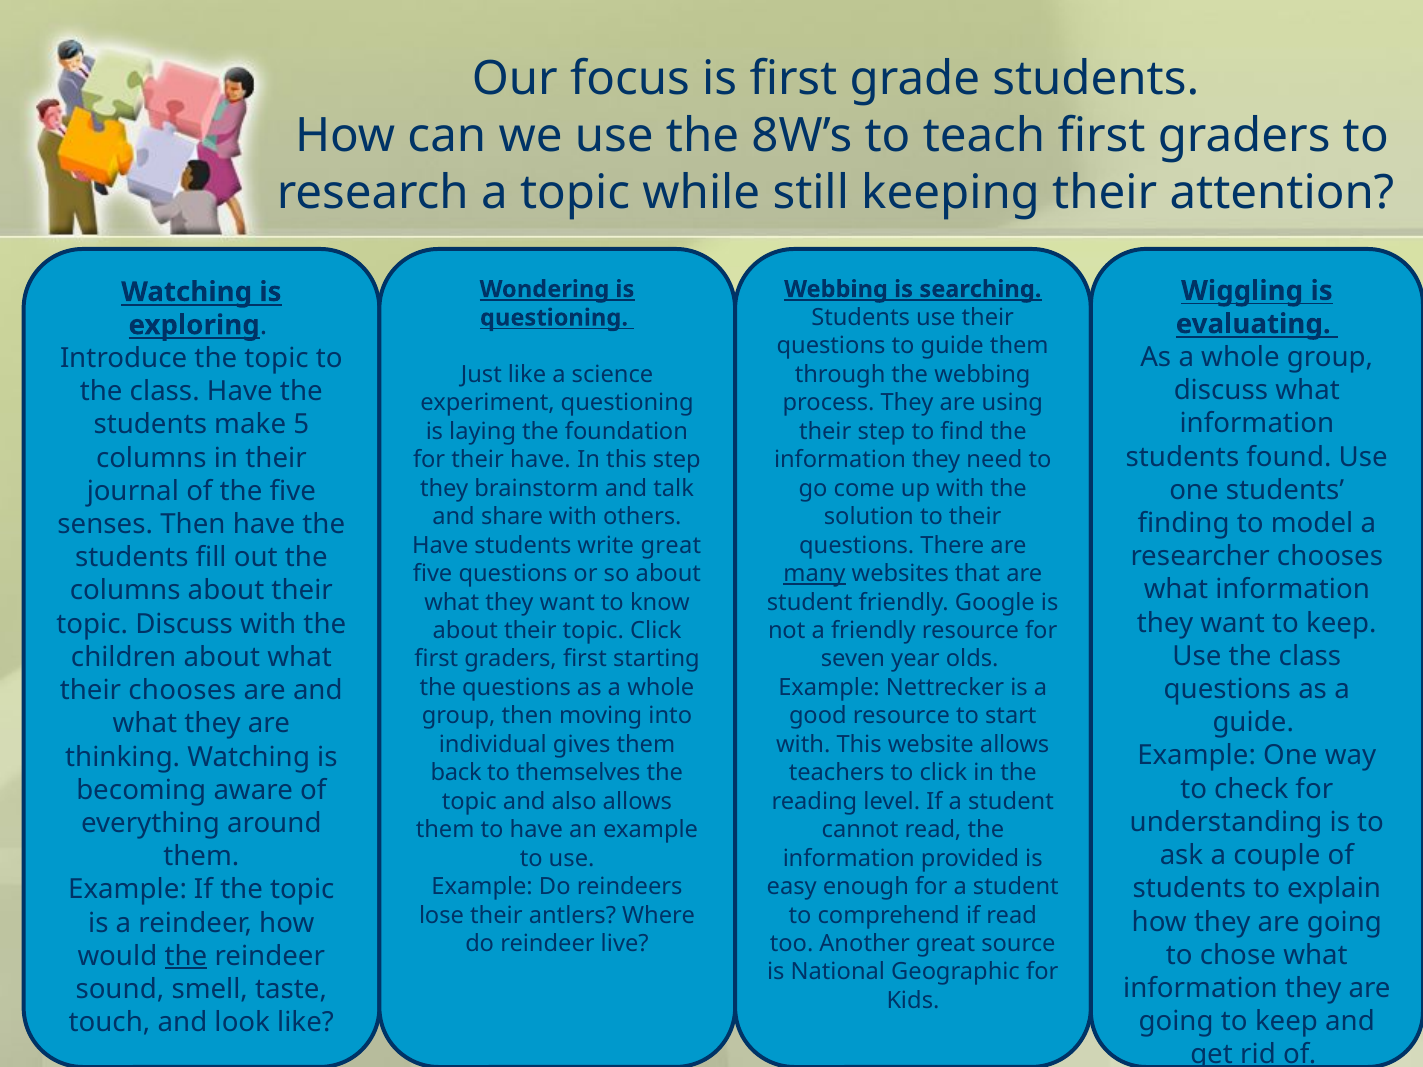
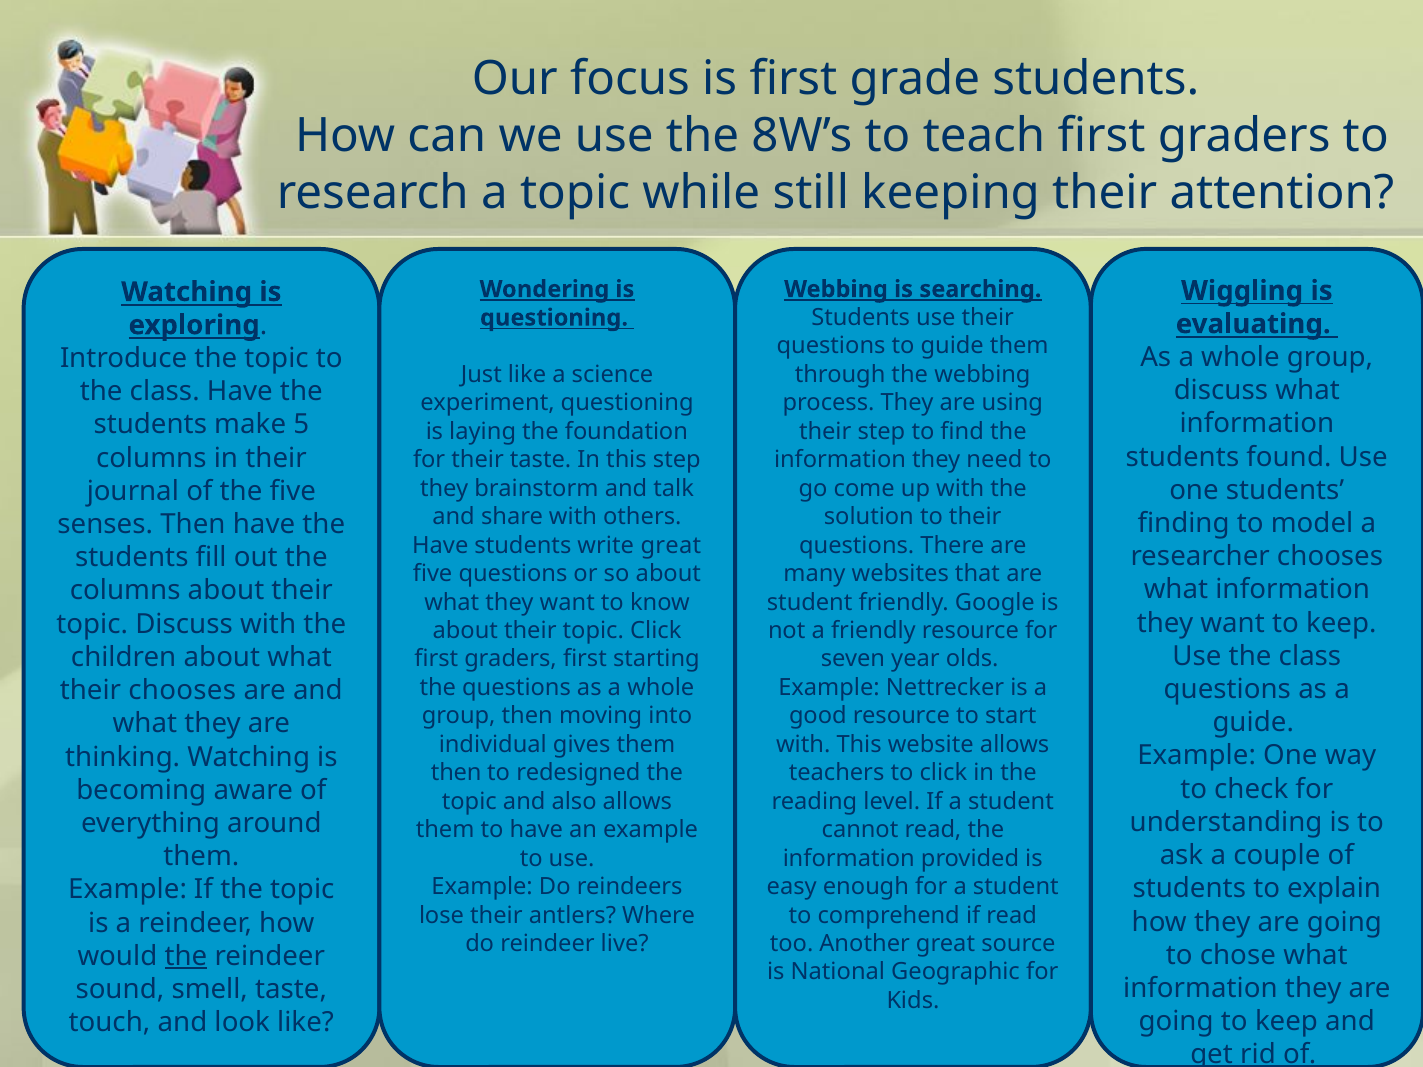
their have: have -> taste
many underline: present -> none
back at (456, 773): back -> then
themselves: themselves -> redesigned
